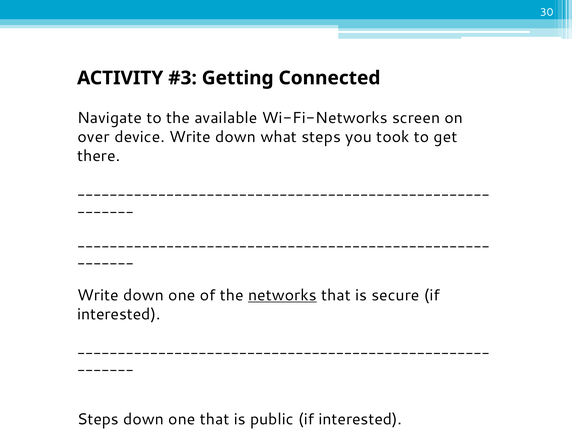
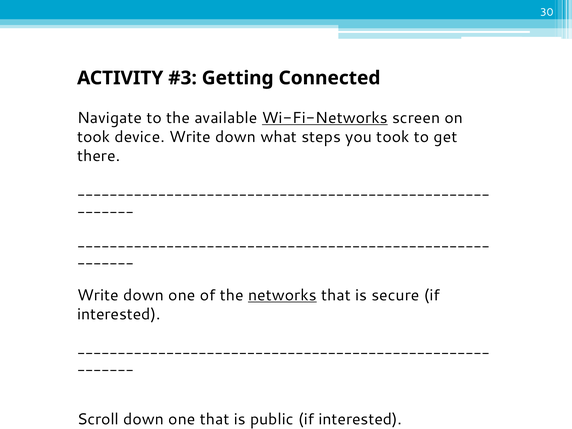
Wi-Fi-Networks underline: none -> present
over at (94, 137): over -> took
Steps at (98, 419): Steps -> Scroll
